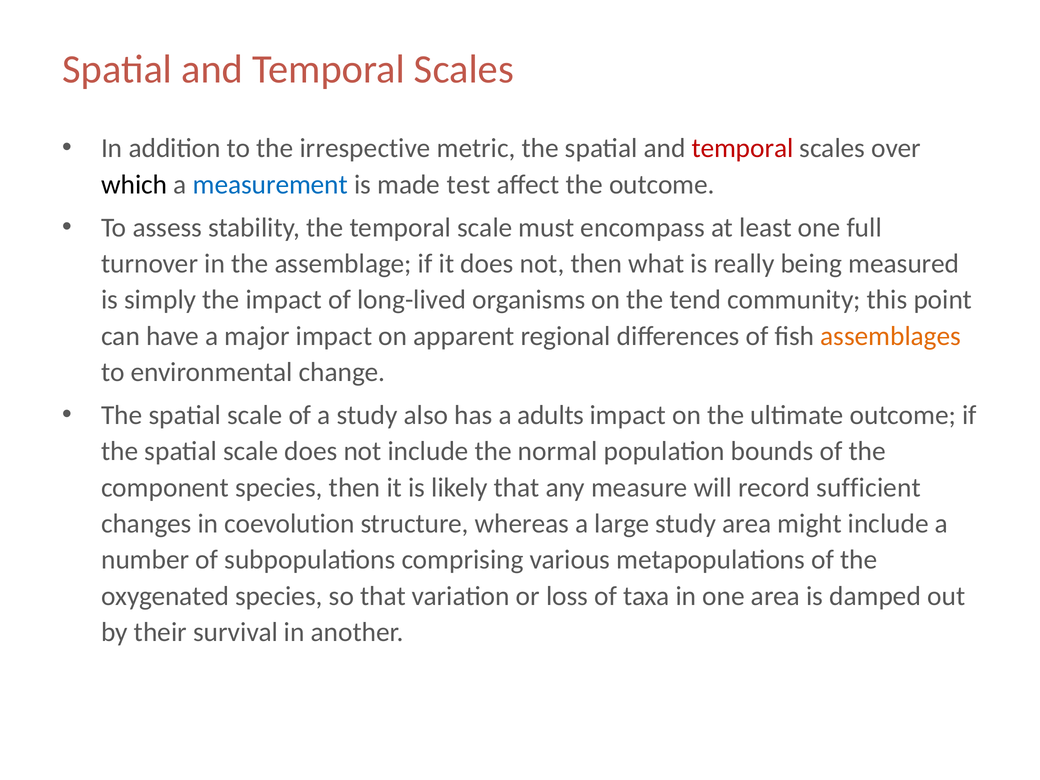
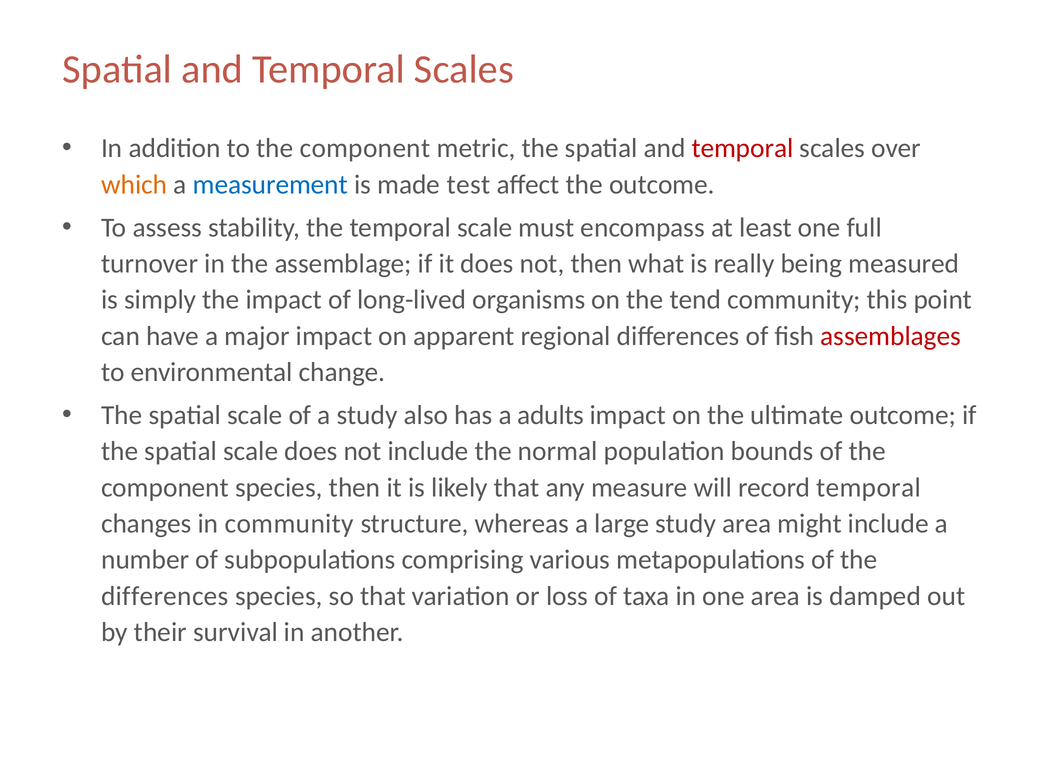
to the irrespective: irrespective -> component
which colour: black -> orange
assemblages colour: orange -> red
record sufficient: sufficient -> temporal
in coevolution: coevolution -> community
oxygenated at (165, 596): oxygenated -> differences
